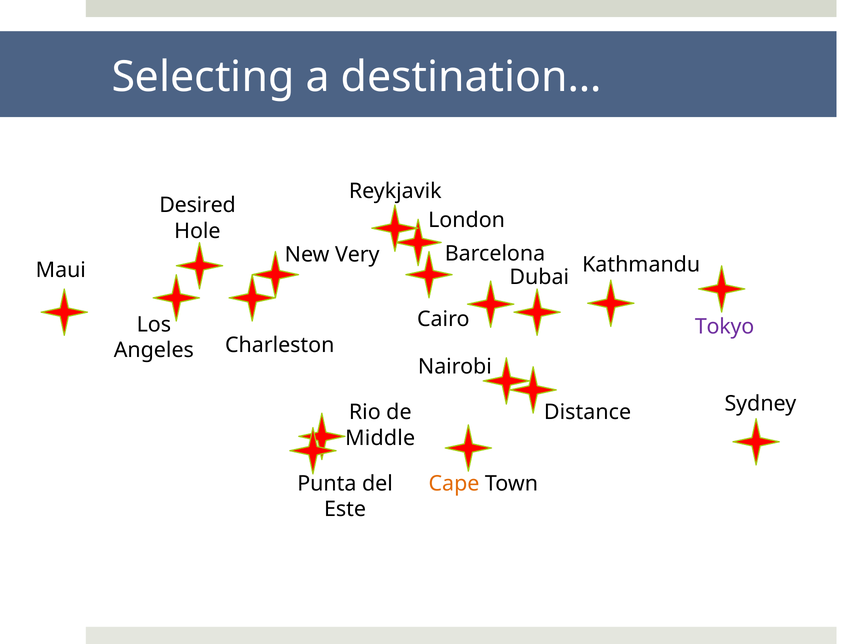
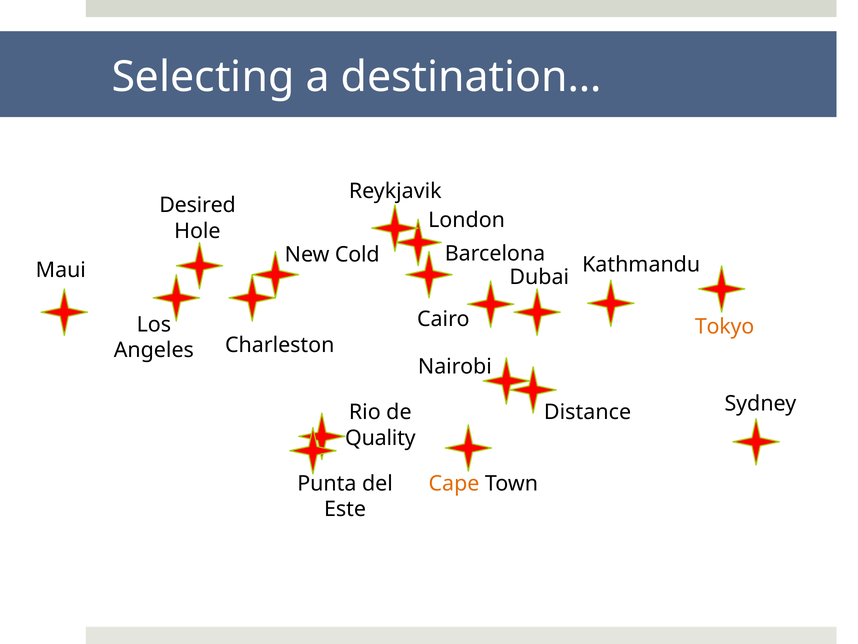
Very: Very -> Cold
Tokyo colour: purple -> orange
Middle: Middle -> Quality
